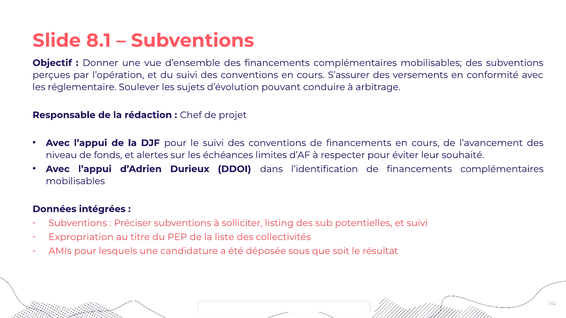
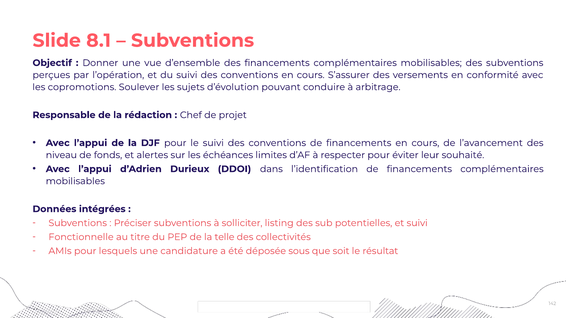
réglementaire: réglementaire -> copromotions
Expropriation: Expropriation -> Fonctionnelle
liste: liste -> telle
